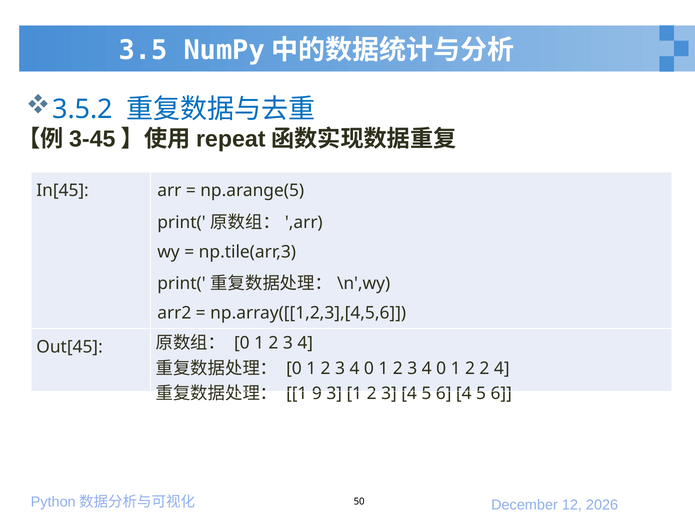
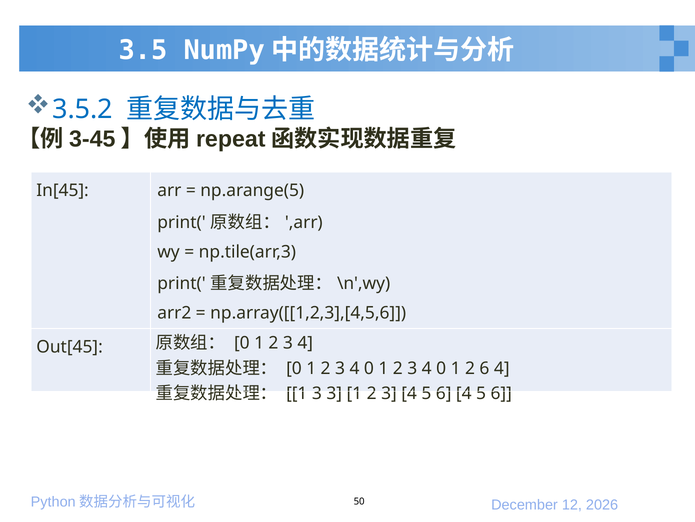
2 2: 2 -> 6
1 9: 9 -> 3
